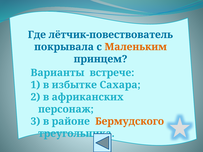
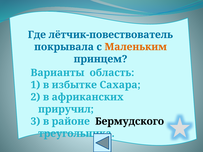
встрече: встрече -> область
персонаж: персонаж -> приручил
Бермудского colour: orange -> black
